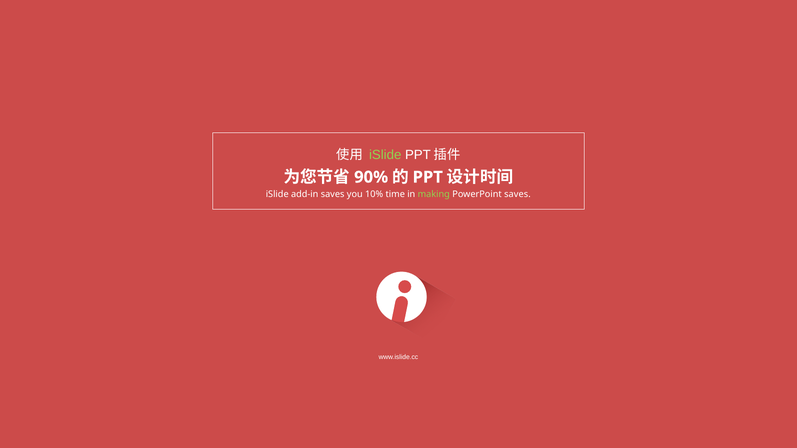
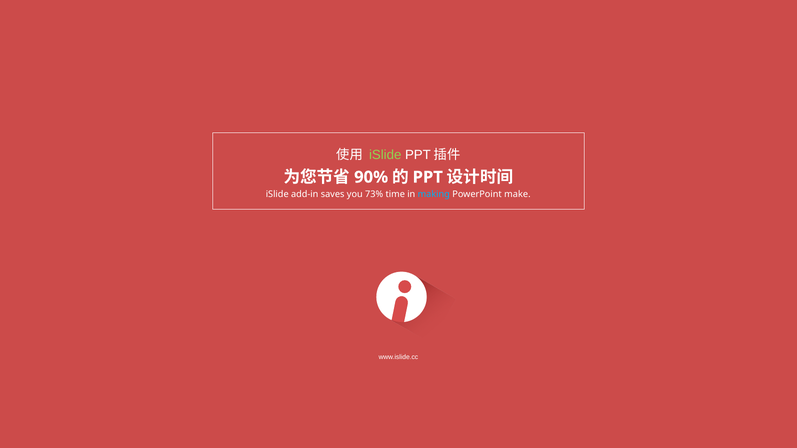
10%: 10% -> 73%
making colour: light green -> light blue
PowerPoint saves: saves -> make
